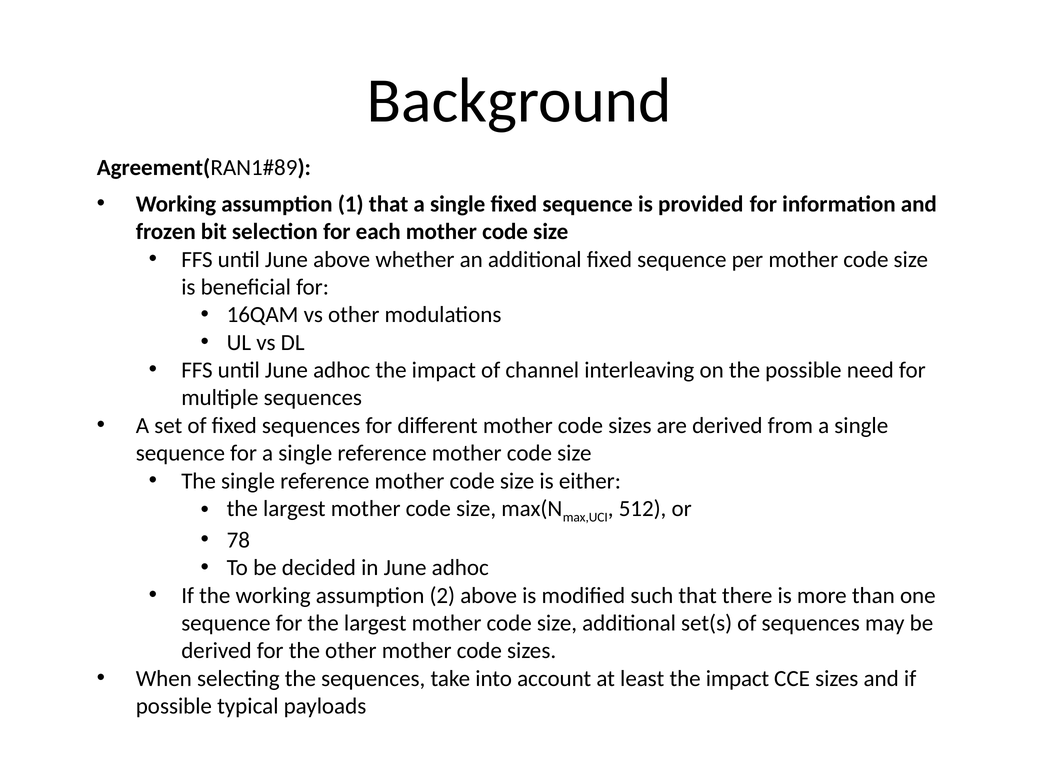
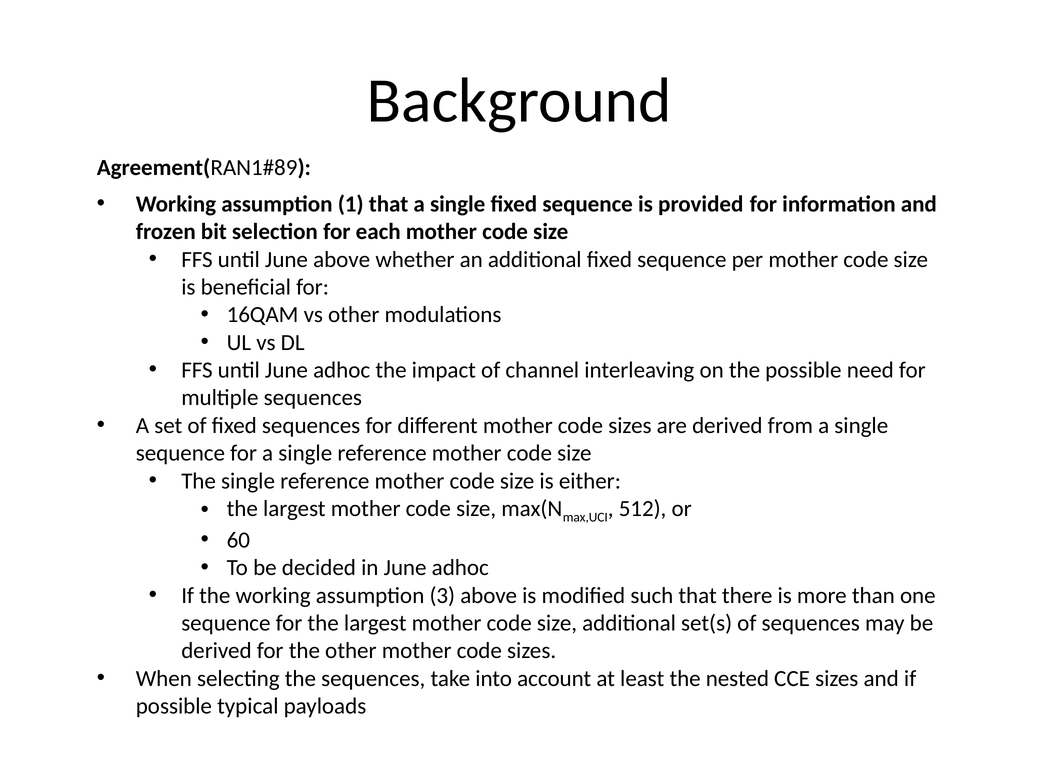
78: 78 -> 60
2: 2 -> 3
least the impact: impact -> nested
